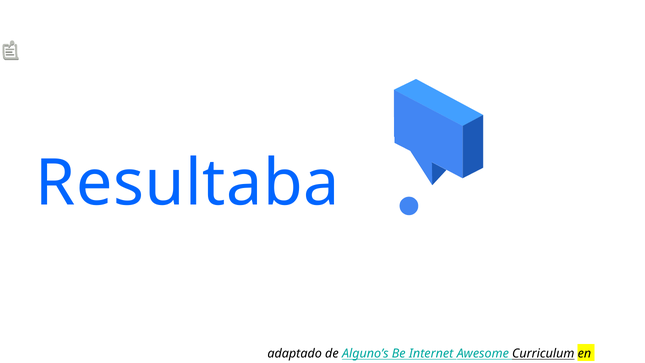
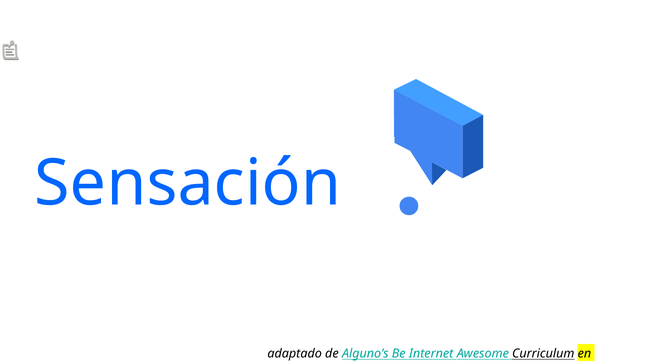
Resultaba: Resultaba -> Sensación
